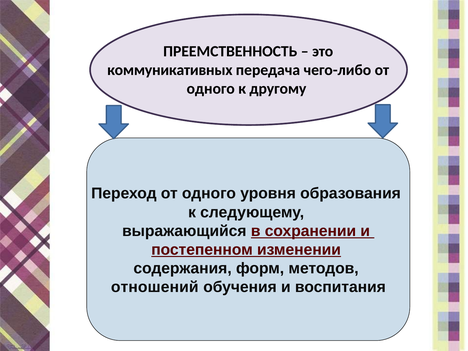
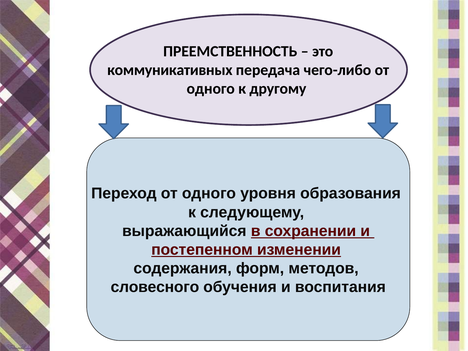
отношений: отношений -> словесного
